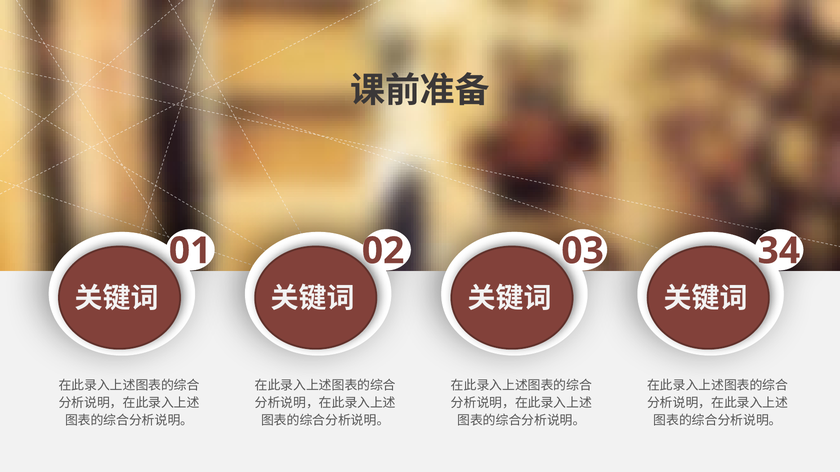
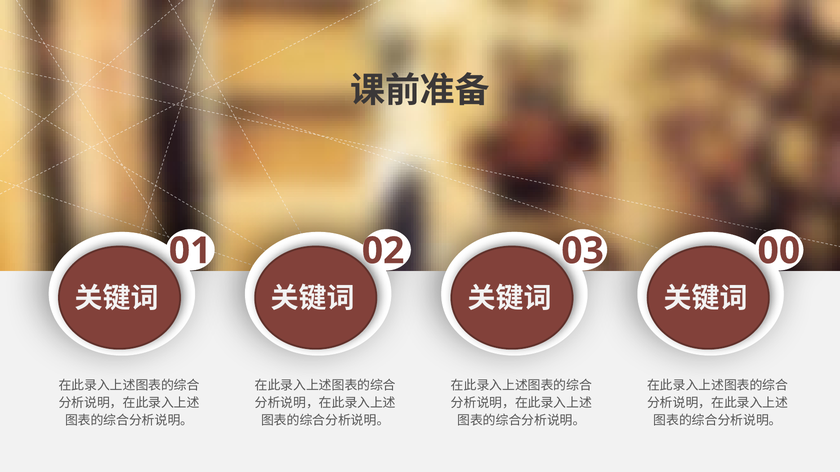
34: 34 -> 00
